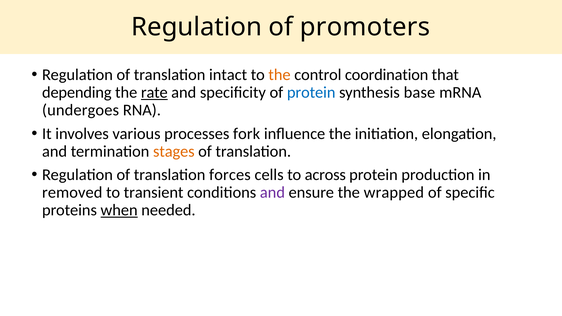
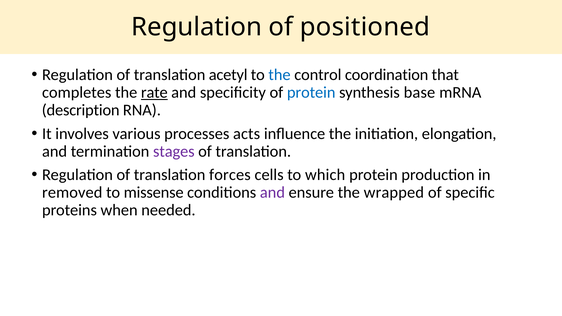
promoters: promoters -> positioned
intact: intact -> acetyl
the at (280, 75) colour: orange -> blue
depending: depending -> completes
undergoes: undergoes -> description
fork: fork -> acts
stages colour: orange -> purple
across: across -> which
transient: transient -> missense
when underline: present -> none
